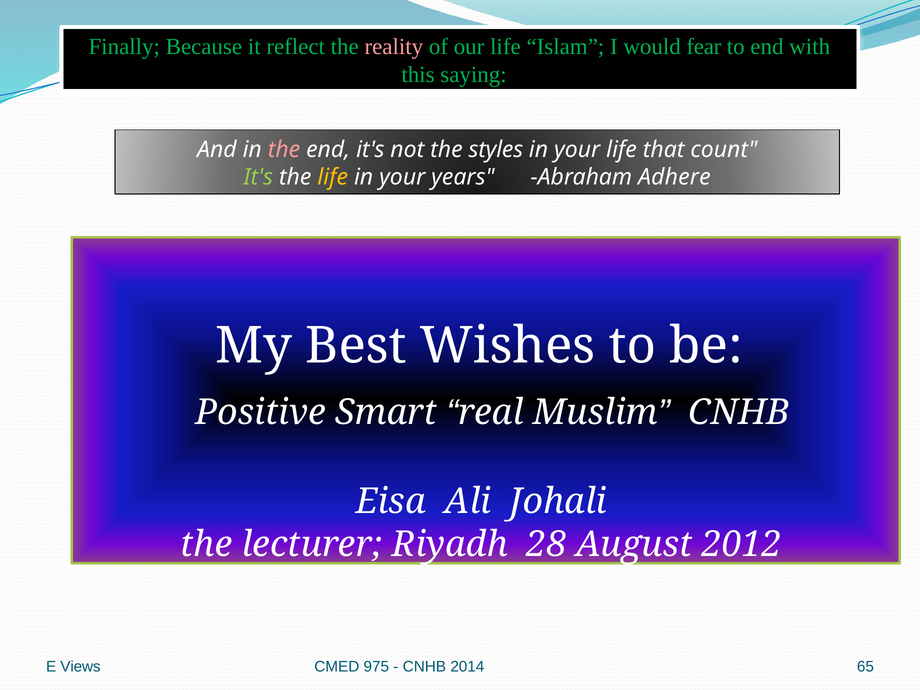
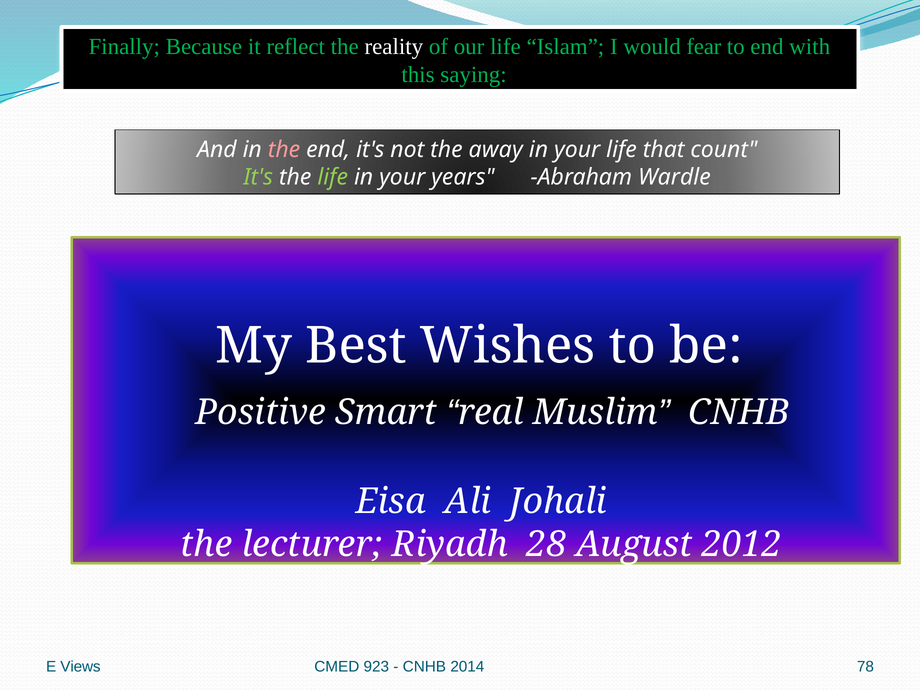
reality colour: pink -> white
styles: styles -> away
life at (333, 177) colour: yellow -> light green
Adhere: Adhere -> Wardle
975: 975 -> 923
65: 65 -> 78
